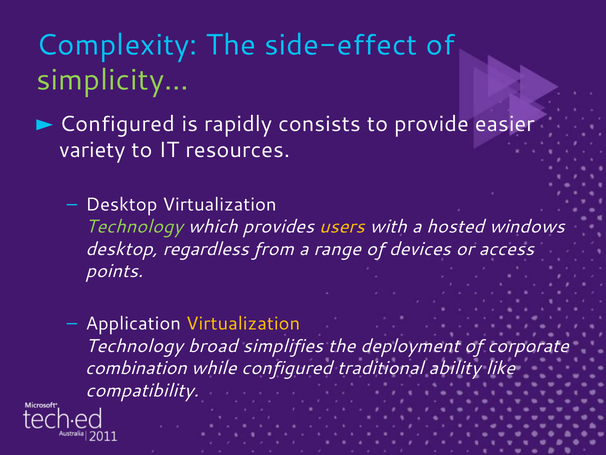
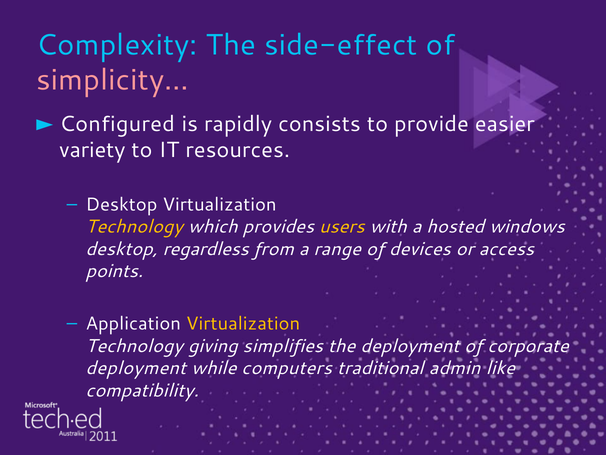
simplicity… colour: light green -> pink
Technology at (134, 226) colour: light green -> yellow
broad: broad -> giving
combination at (136, 368): combination -> deployment
while configured: configured -> computers
ability: ability -> admin
